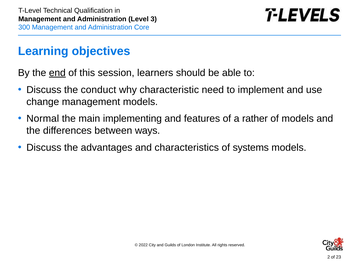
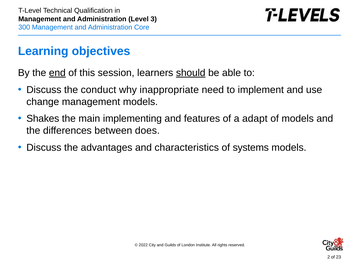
should underline: none -> present
characteristic: characteristic -> inappropriate
Normal: Normal -> Shakes
rather: rather -> adapt
ways: ways -> does
